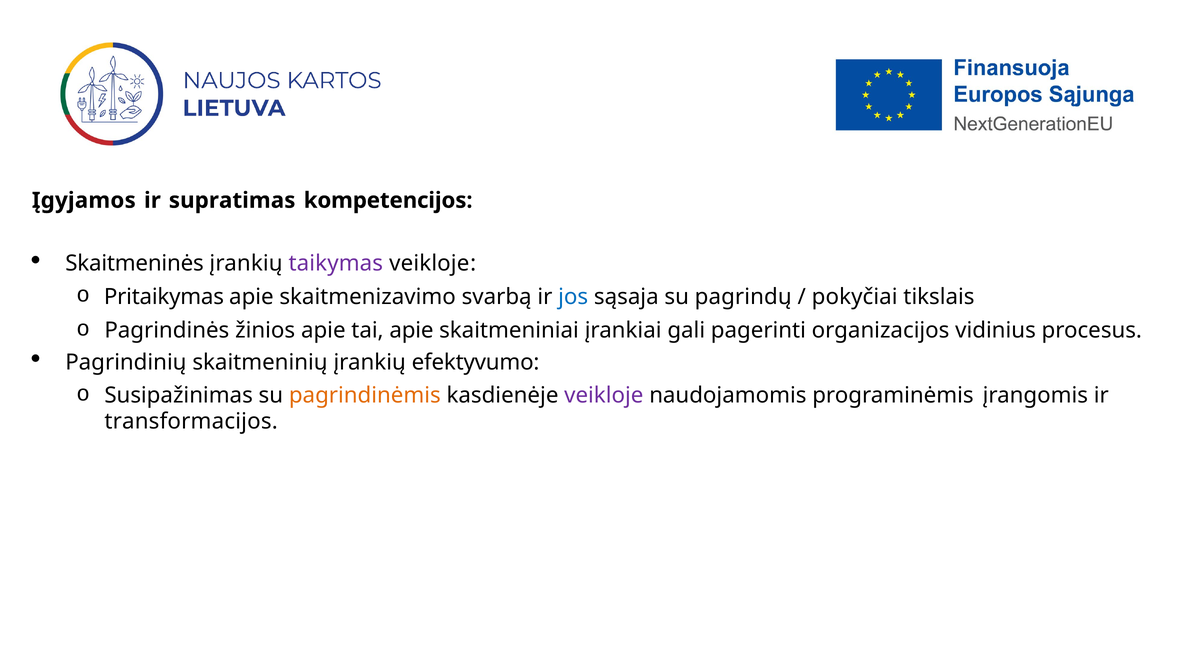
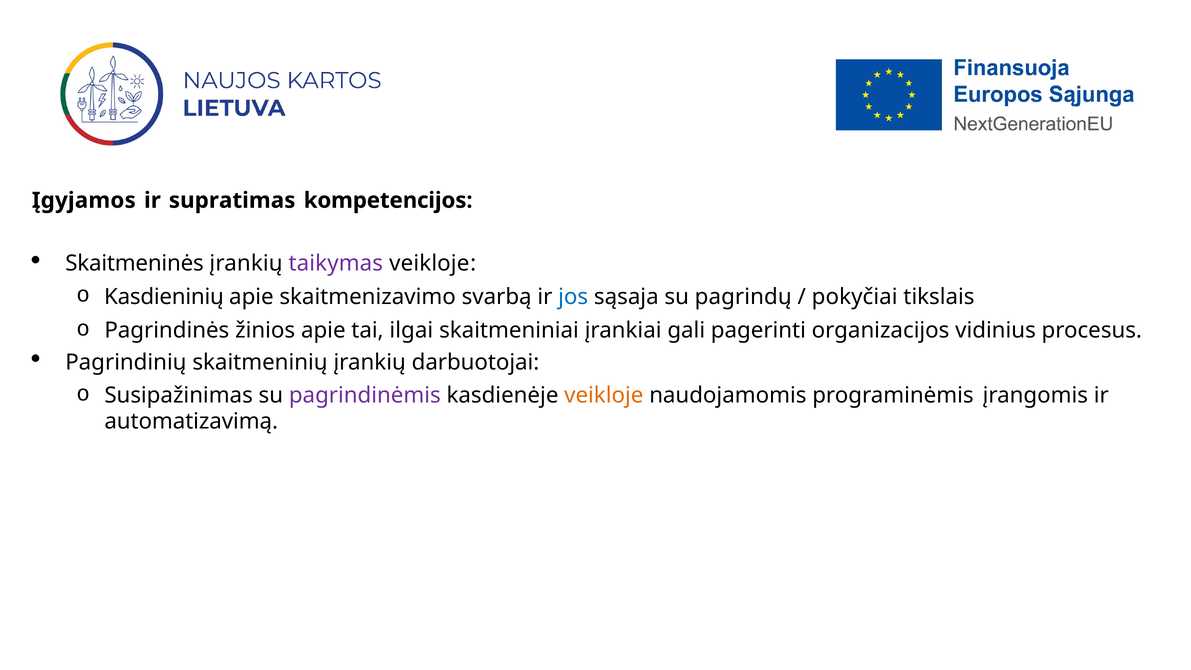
Pritaikymas: Pritaikymas -> Kasdieninių
tai apie: apie -> ilgai
efektyvumo: efektyvumo -> darbuotojai
pagrindinėmis colour: orange -> purple
veikloje at (604, 396) colour: purple -> orange
transformacijos: transformacijos -> automatizavimą
